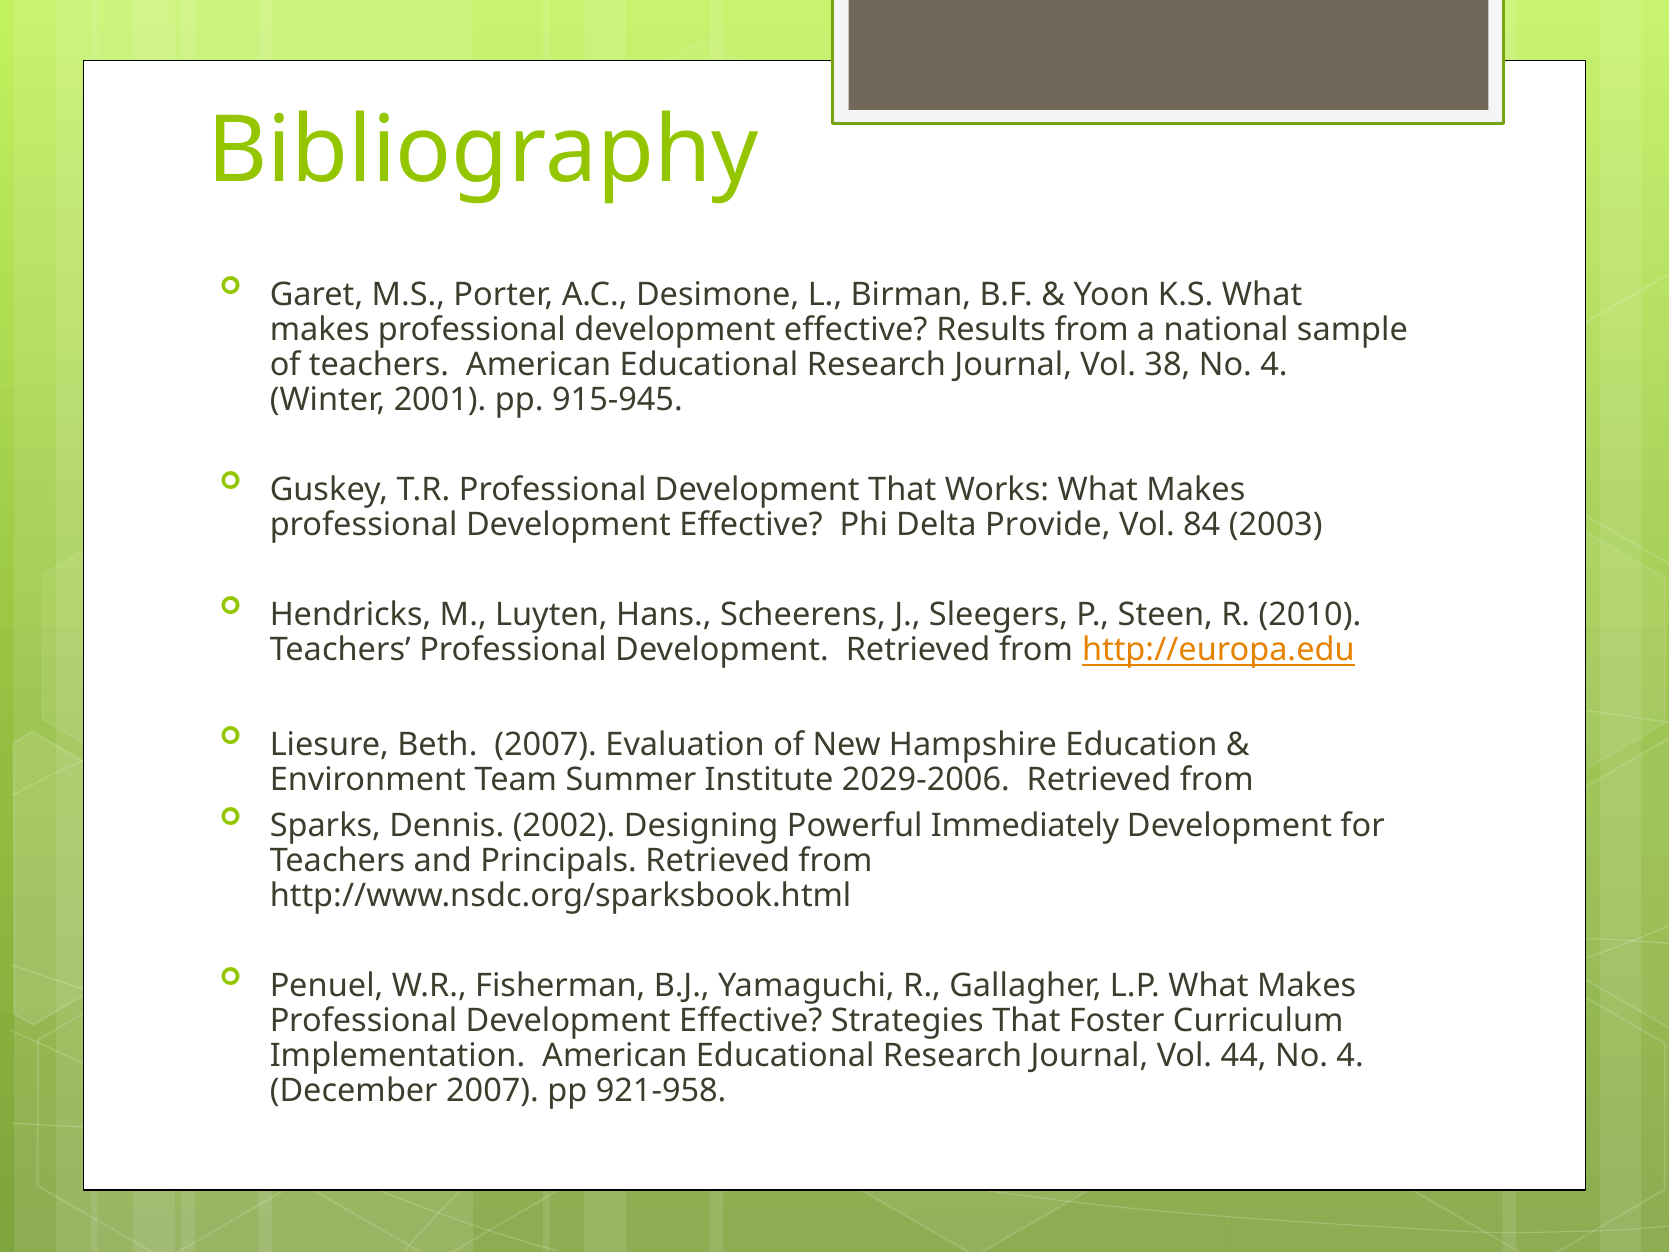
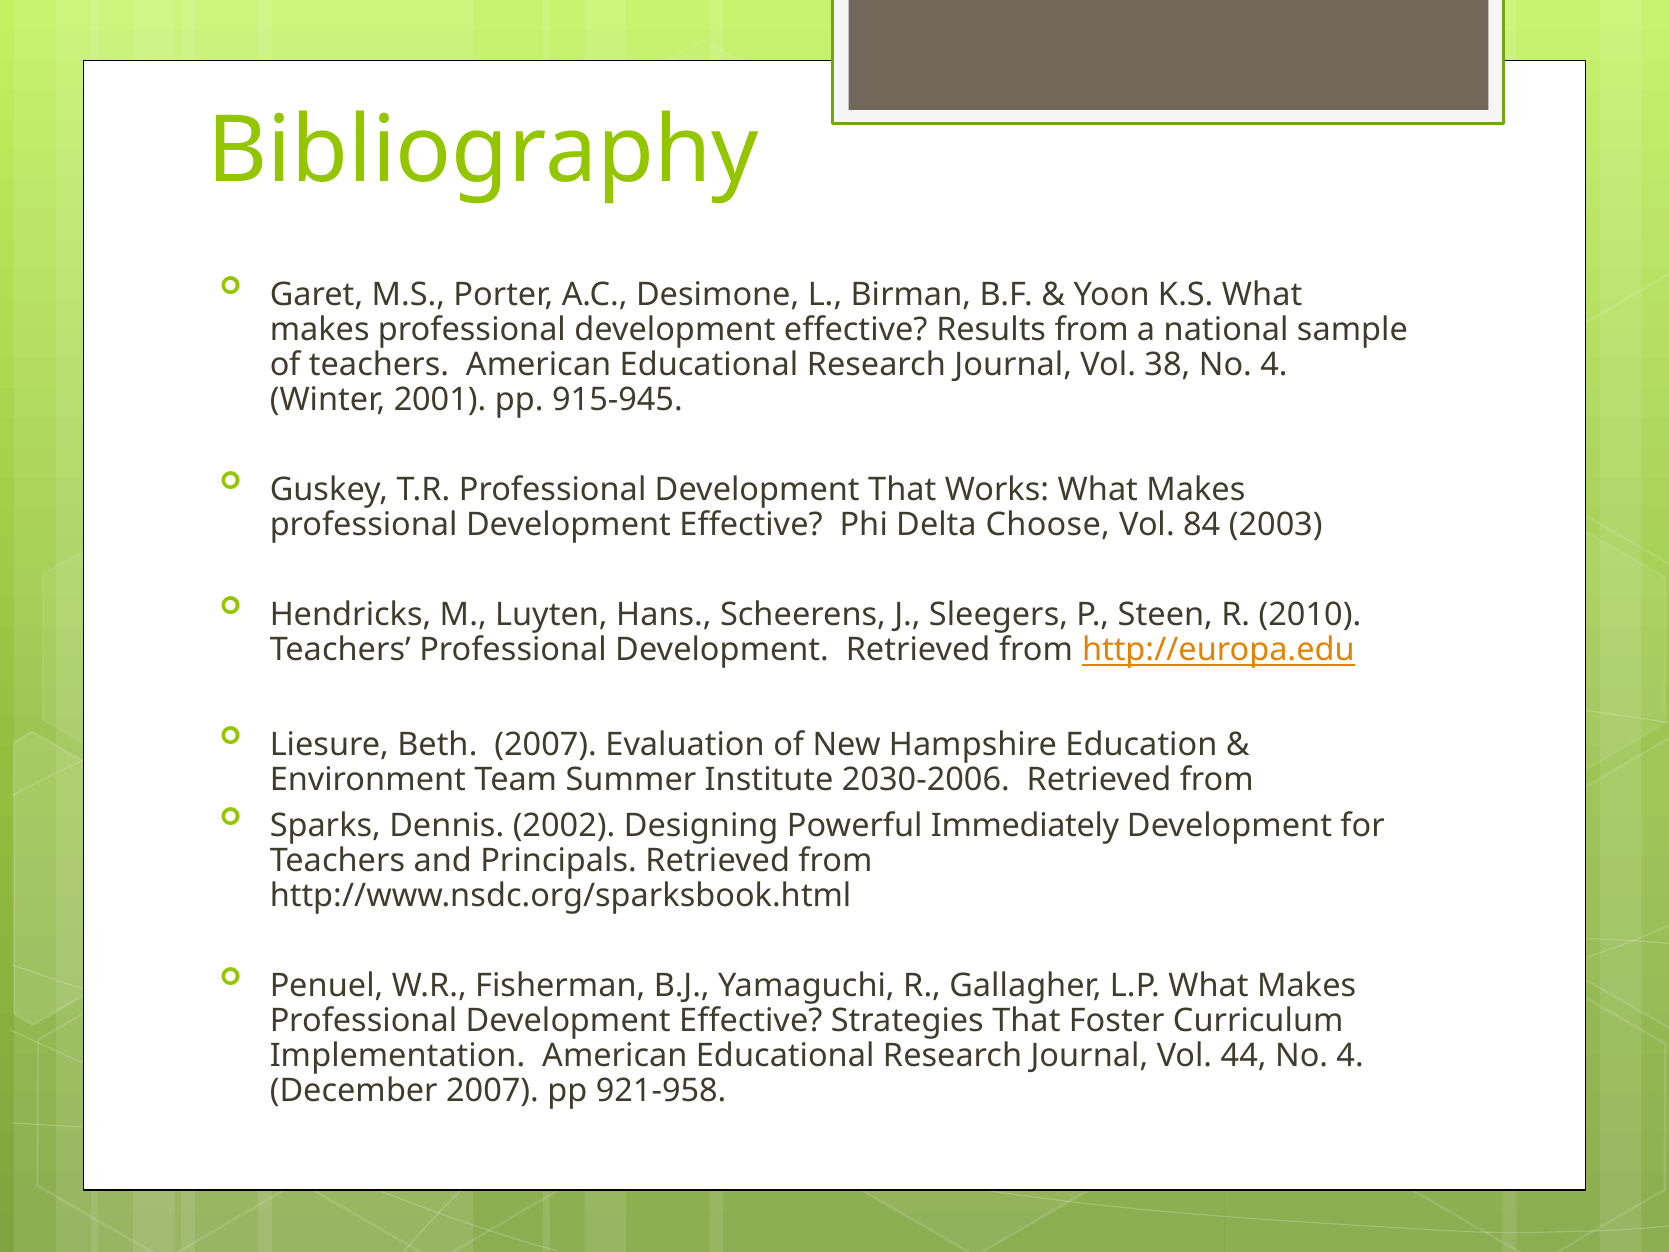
Provide: Provide -> Choose
2029-2006: 2029-2006 -> 2030-2006
